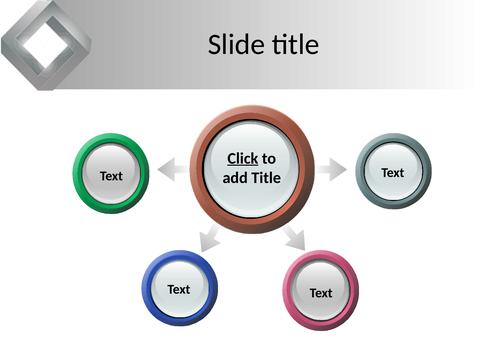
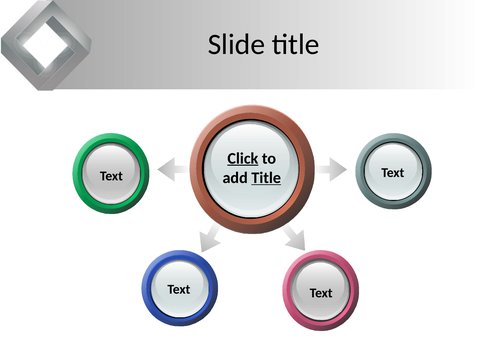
Title at (266, 178) underline: none -> present
